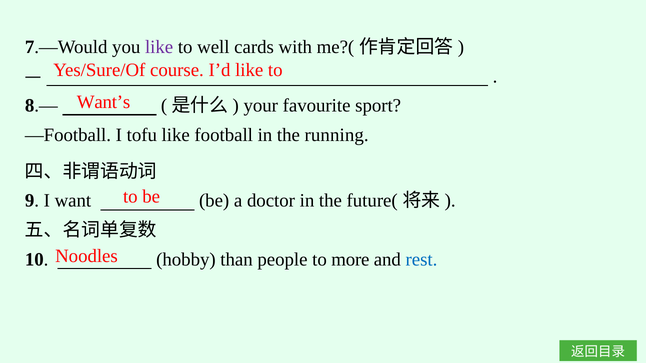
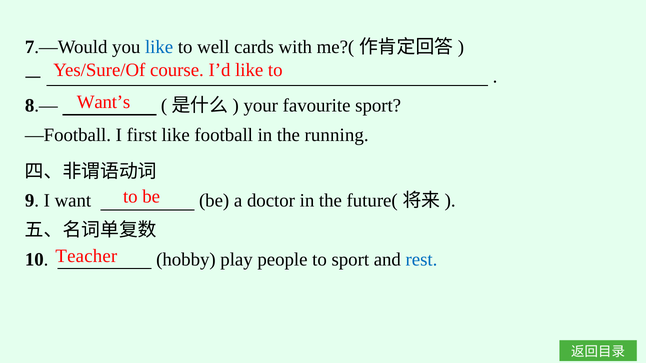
like at (159, 47) colour: purple -> blue
tofu: tofu -> first
Noodles: Noodles -> Teacher
than: than -> play
to more: more -> sport
